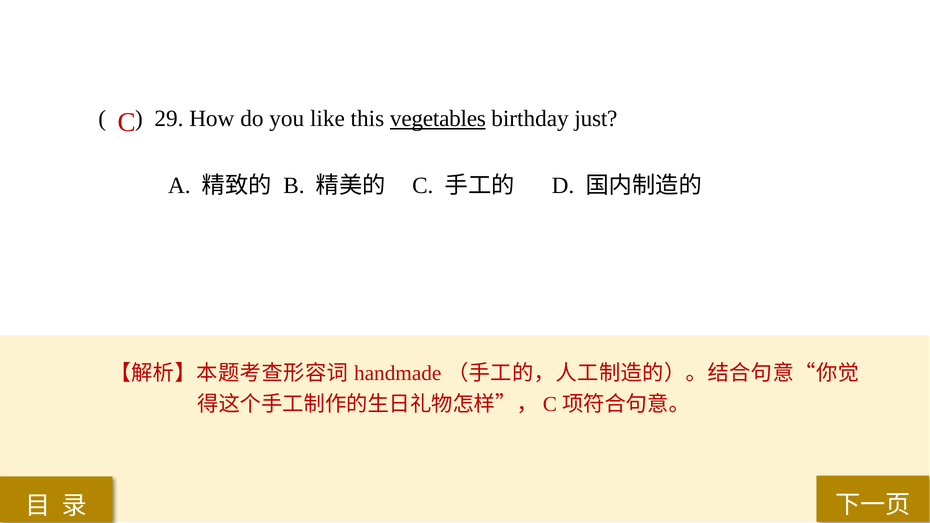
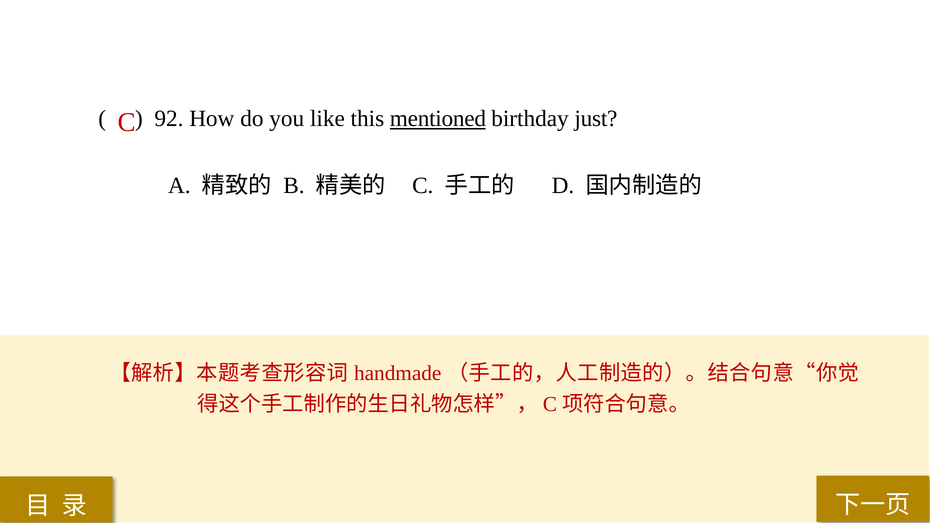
29: 29 -> 92
vegetables: vegetables -> mentioned
